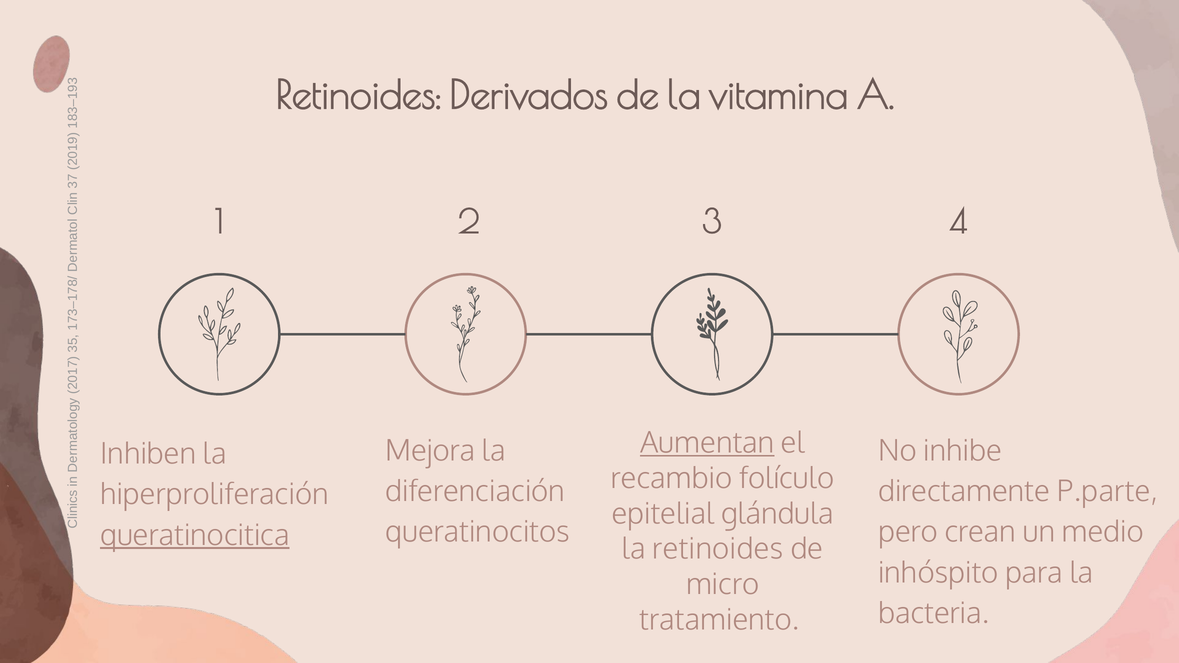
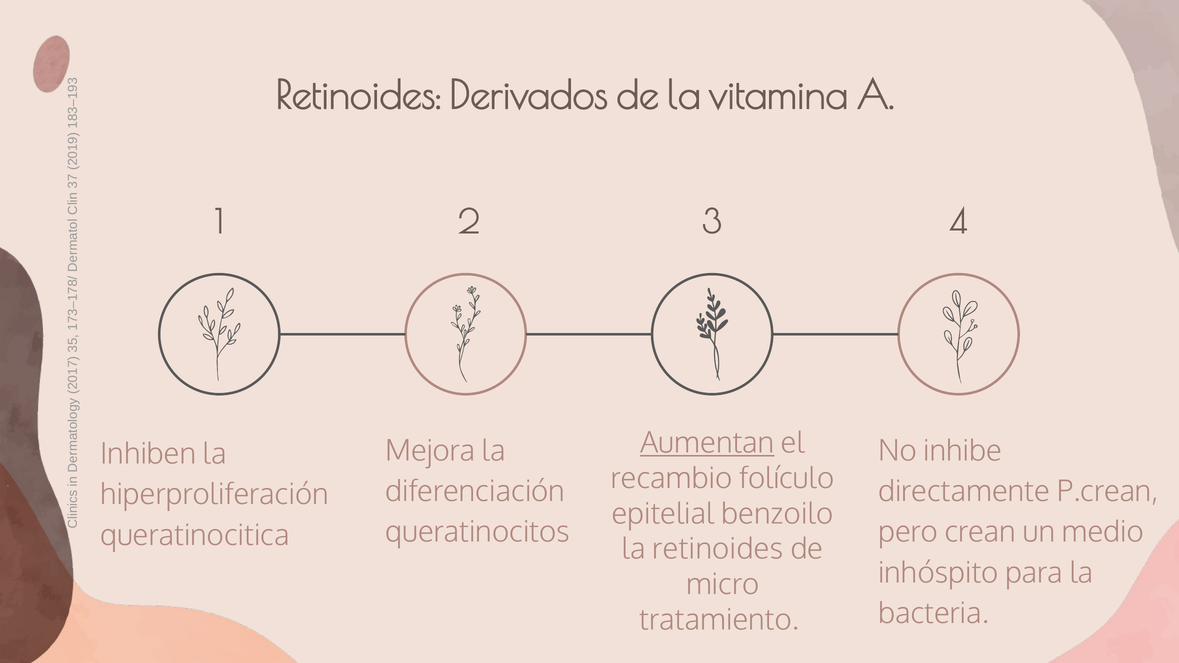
P.parte: P.parte -> P.crean
glándula: glándula -> benzoilo
queratinocitica underline: present -> none
